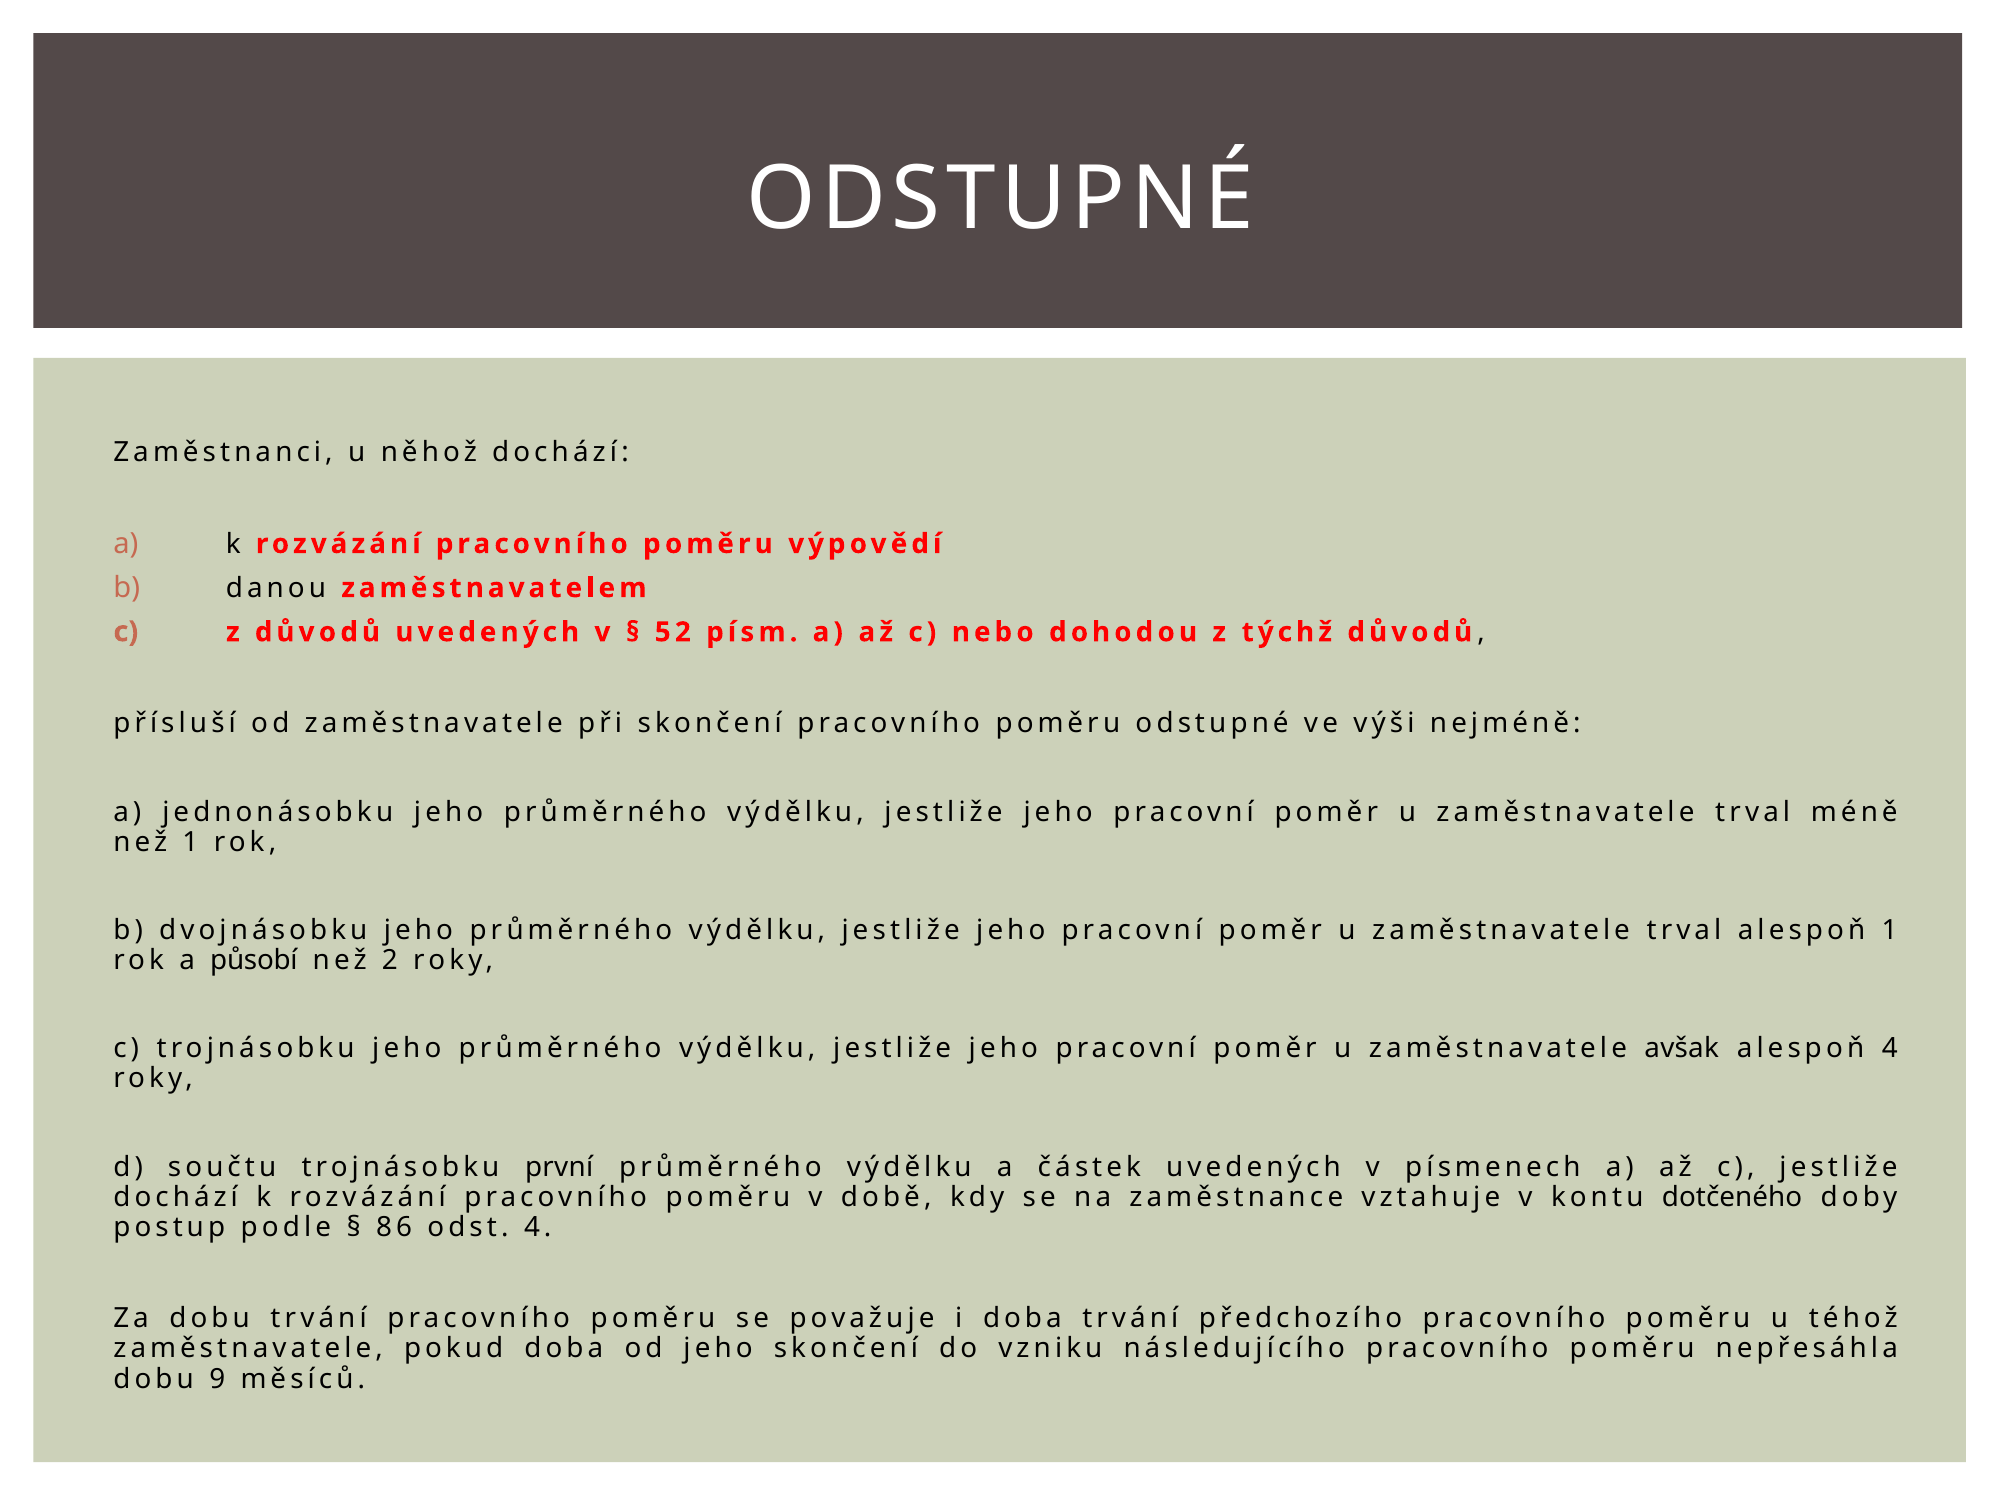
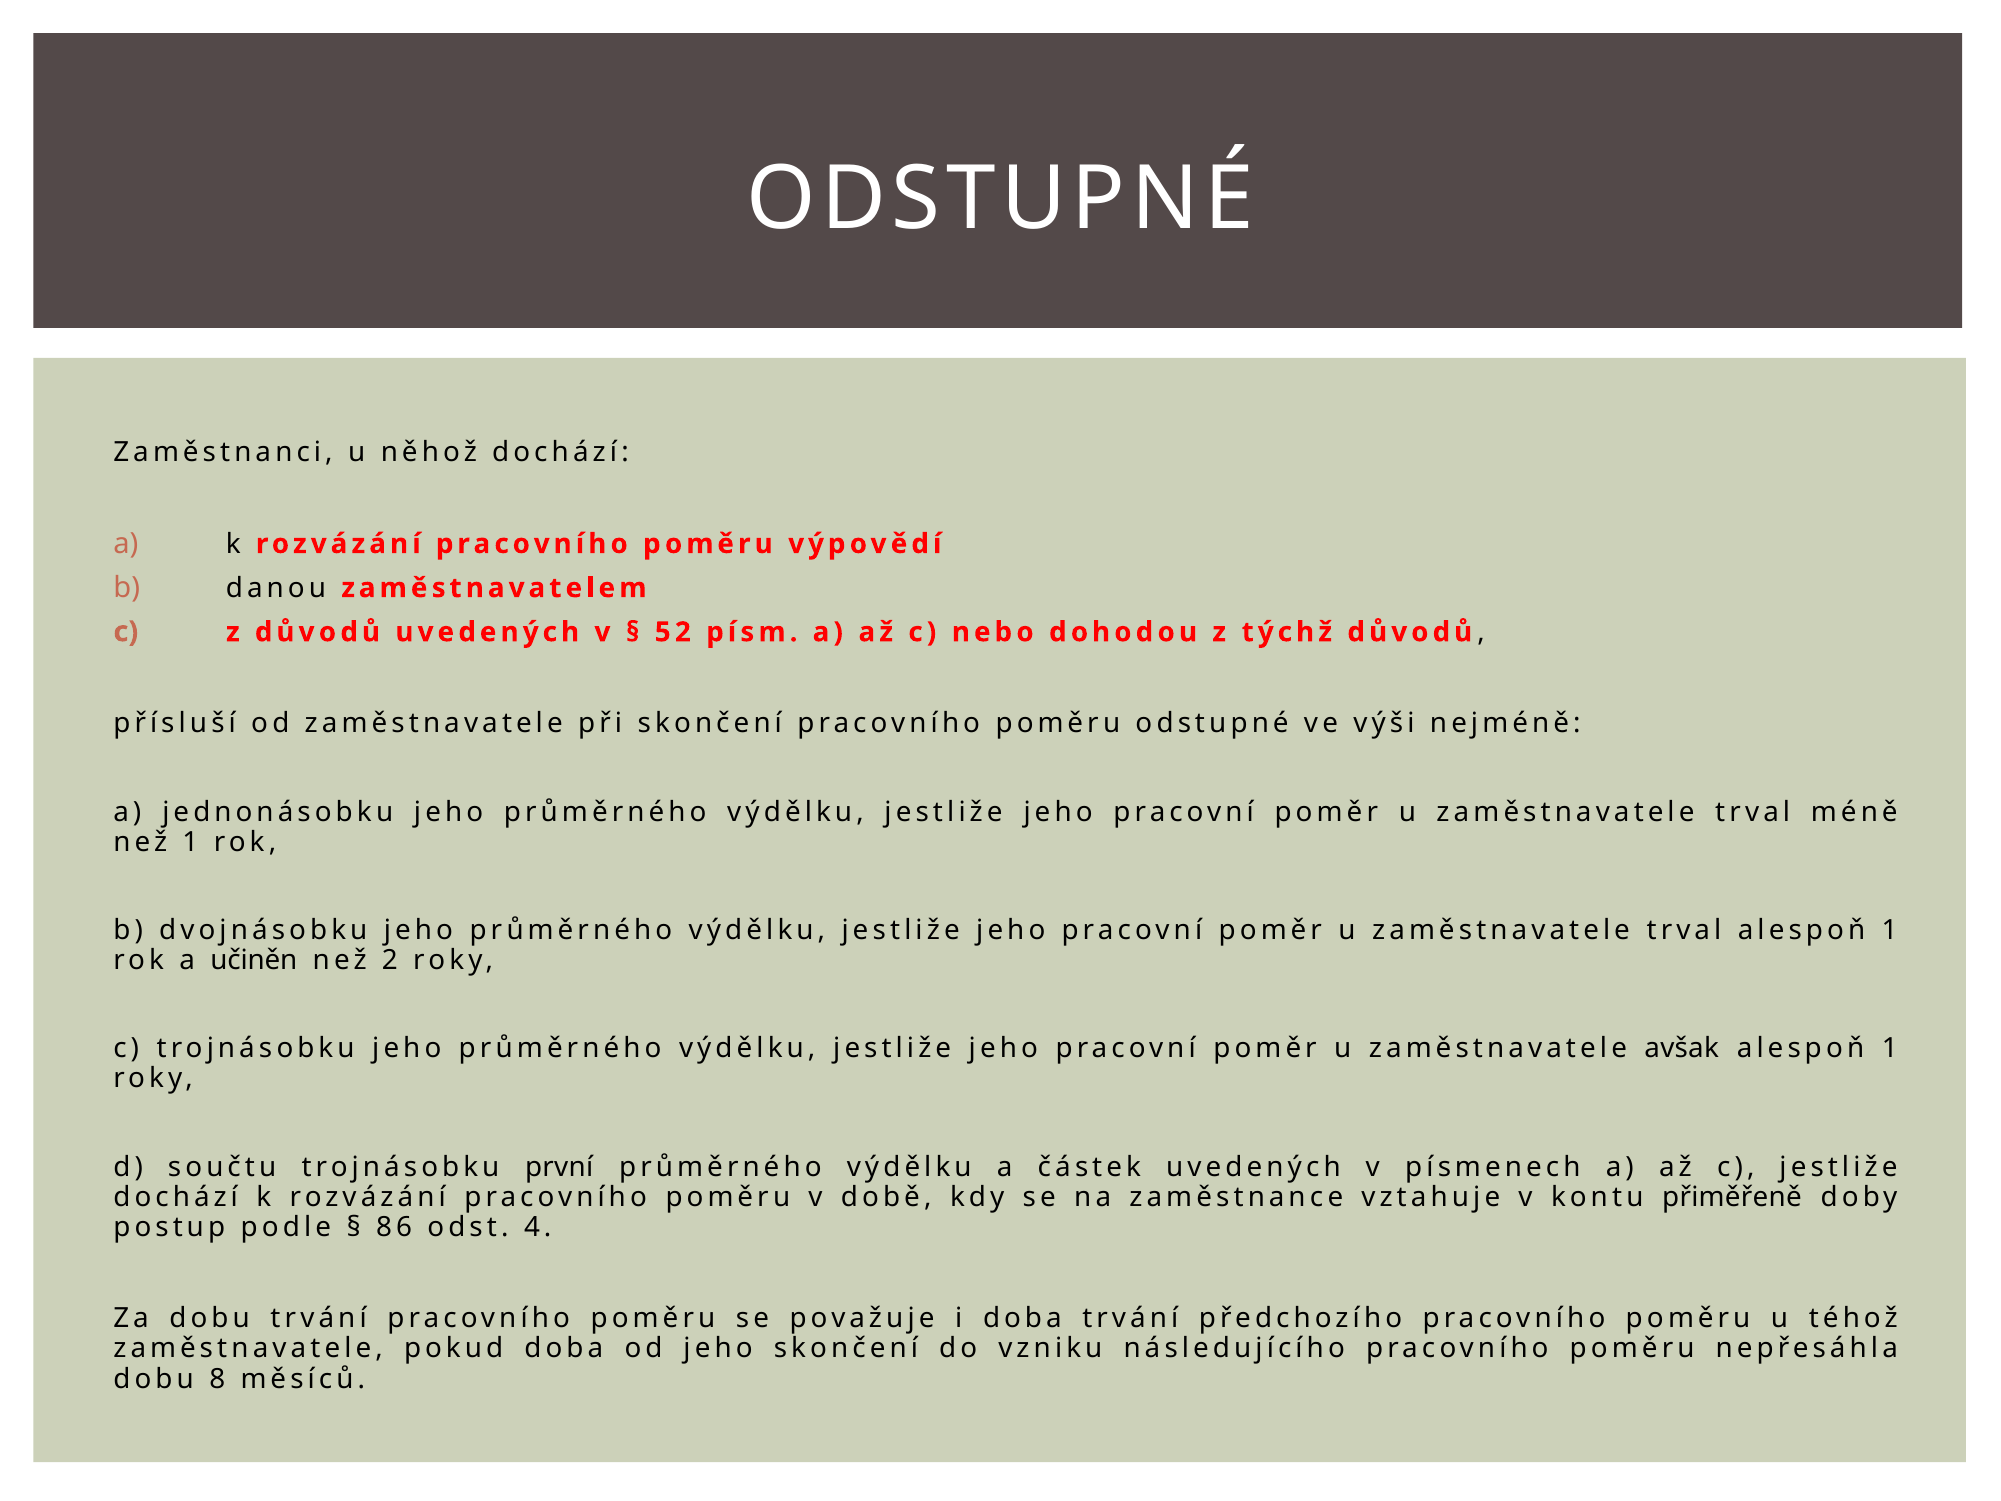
působí: působí -> učiněn
4 at (1890, 1048): 4 -> 1
dotčeného: dotčeného -> přiměřeně
9: 9 -> 8
